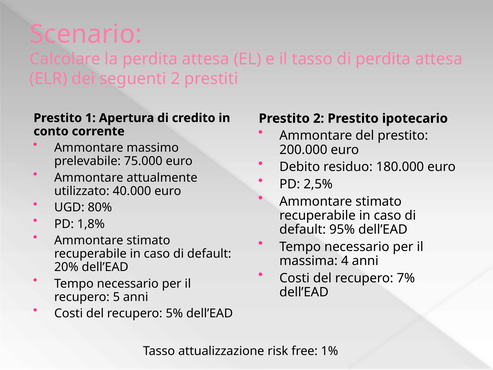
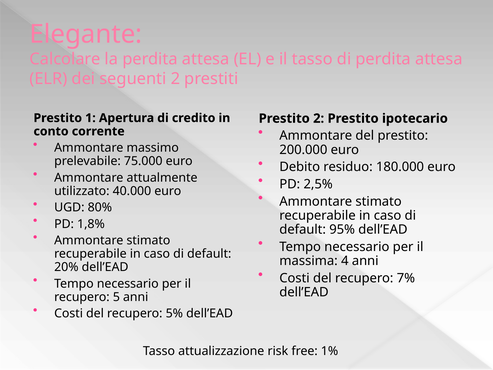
Scenario: Scenario -> Elegante
